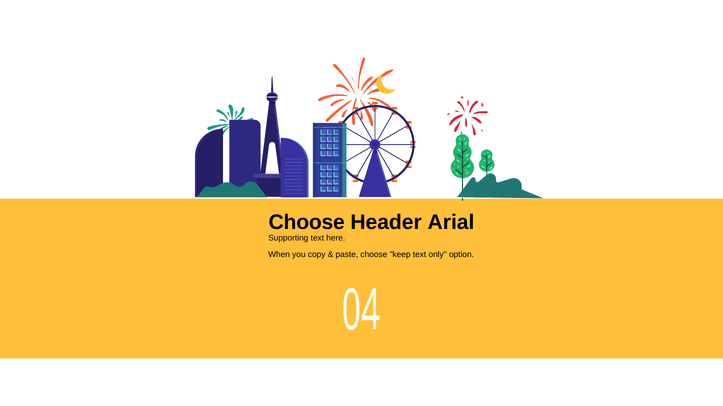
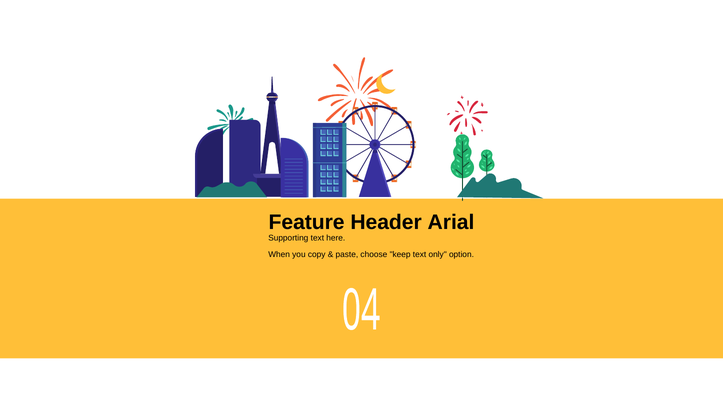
Choose at (307, 223): Choose -> Feature
